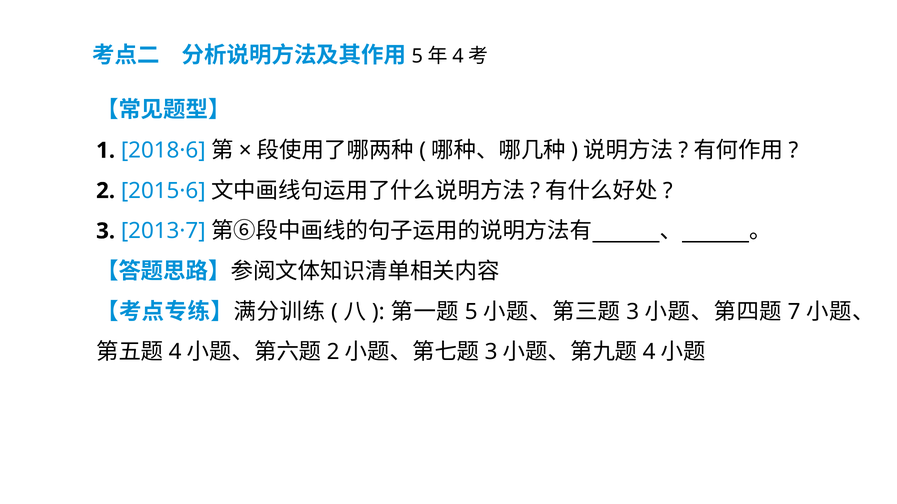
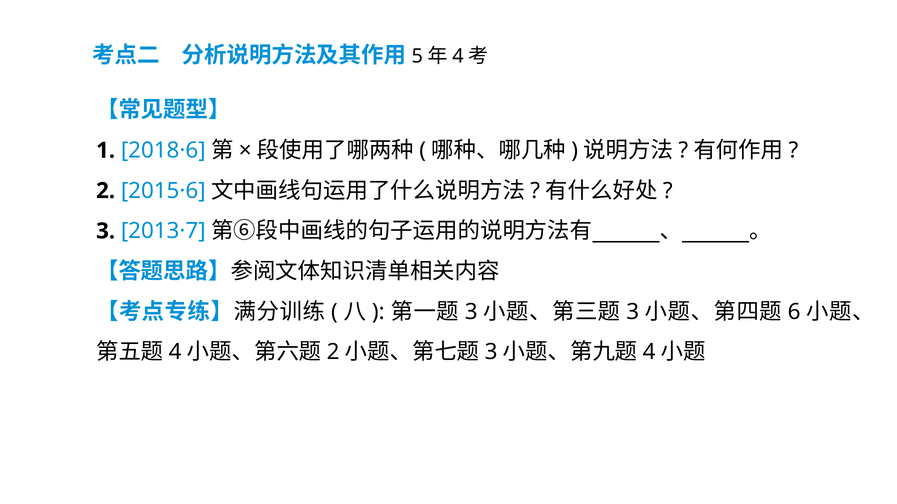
5 at (471, 312): 5 -> 3
7: 7 -> 6
